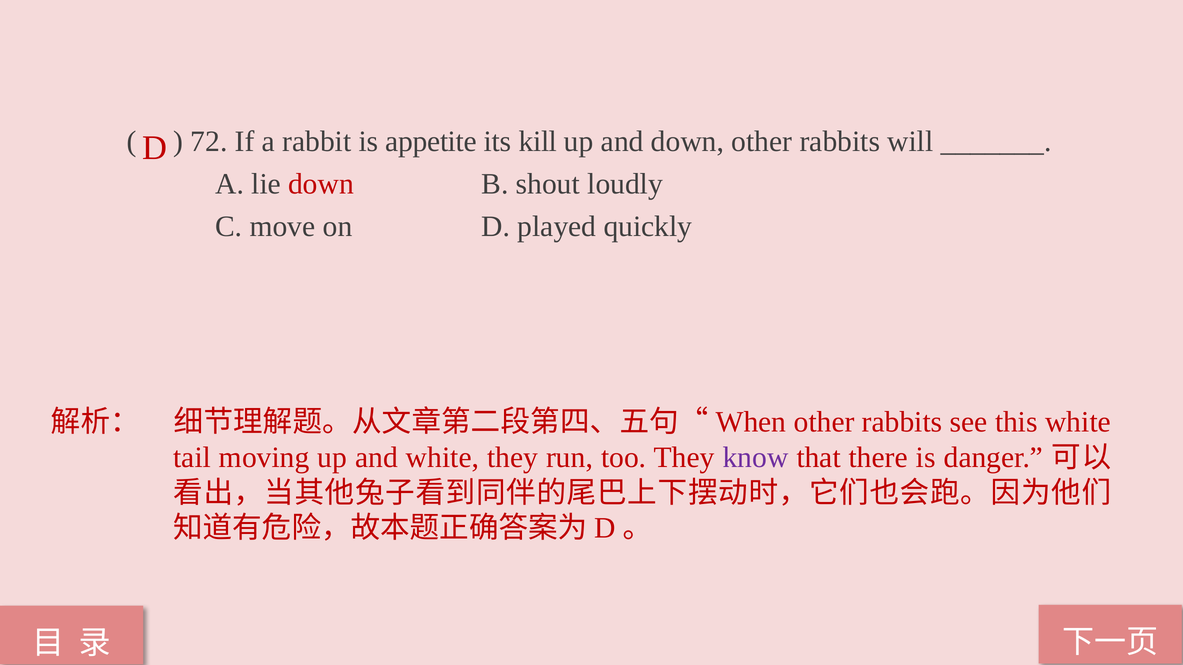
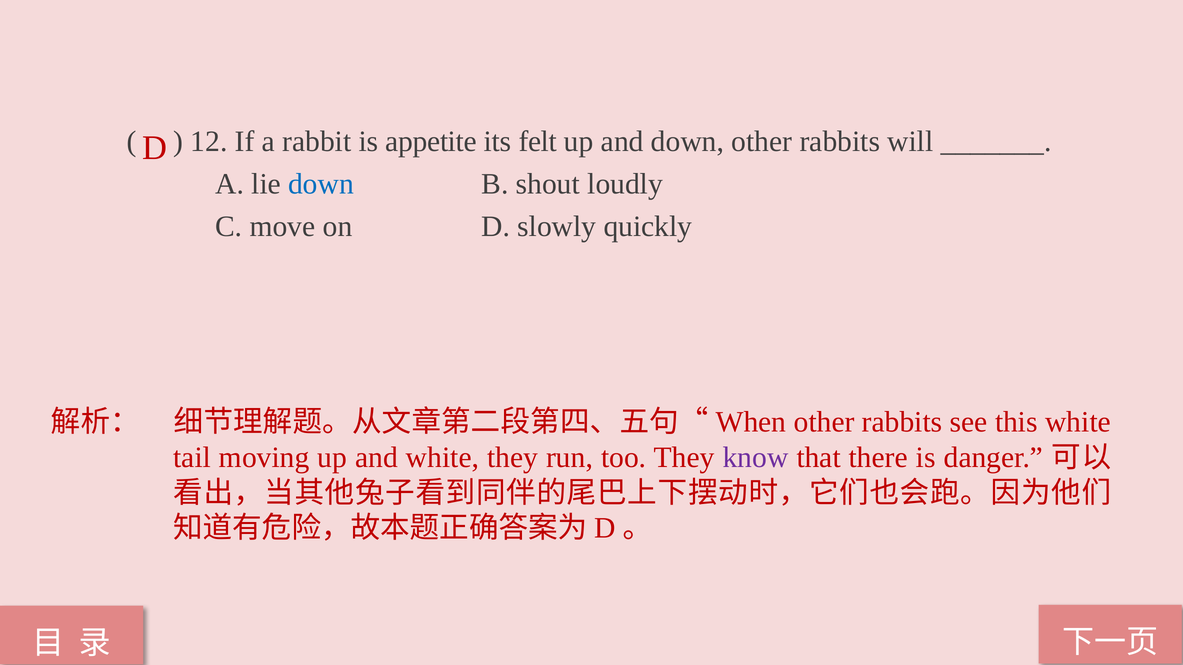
72: 72 -> 12
kill: kill -> felt
down at (321, 184) colour: red -> blue
played: played -> slowly
